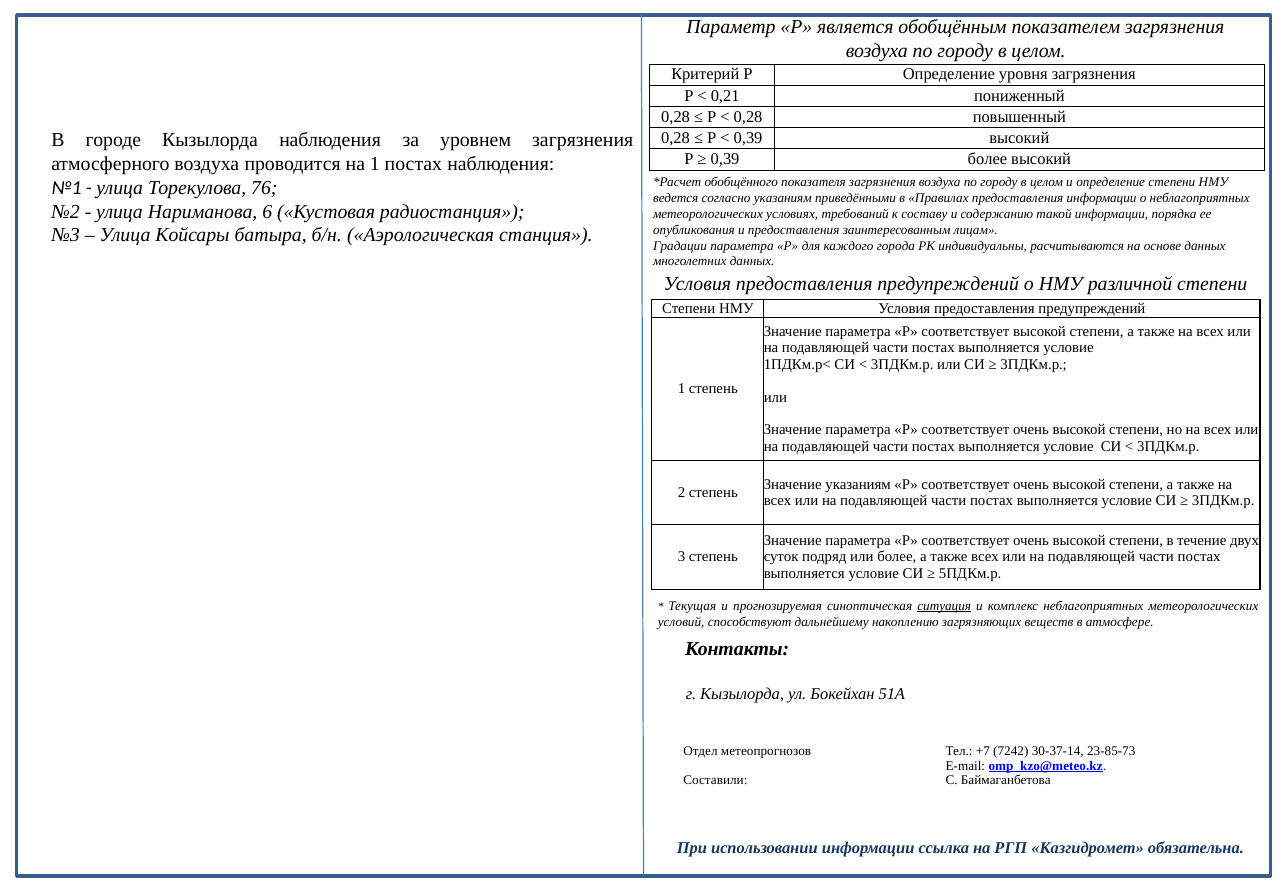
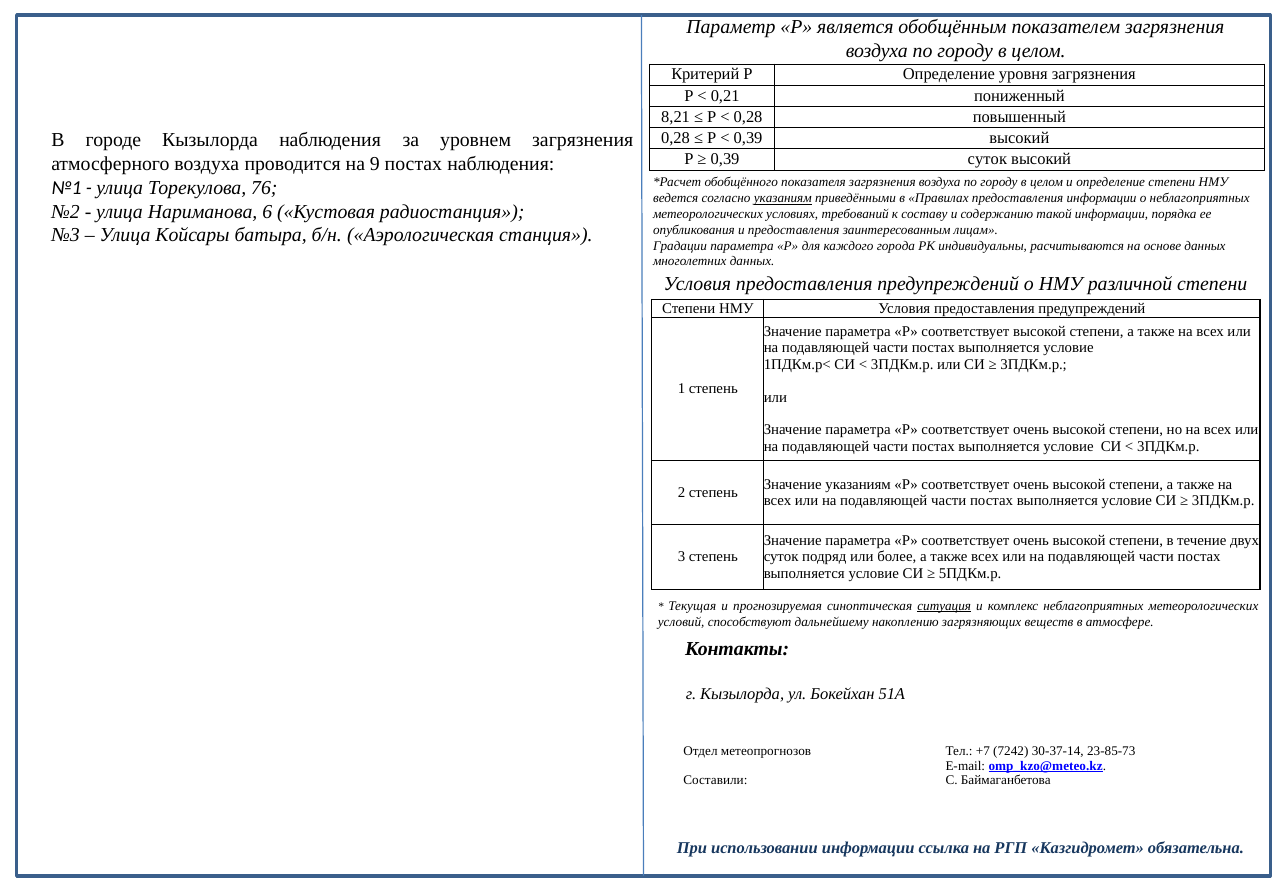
0,28 at (676, 117): 0,28 -> 8,21
0,39 более: более -> суток
на 1: 1 -> 9
указаниям at (783, 198) underline: none -> present
